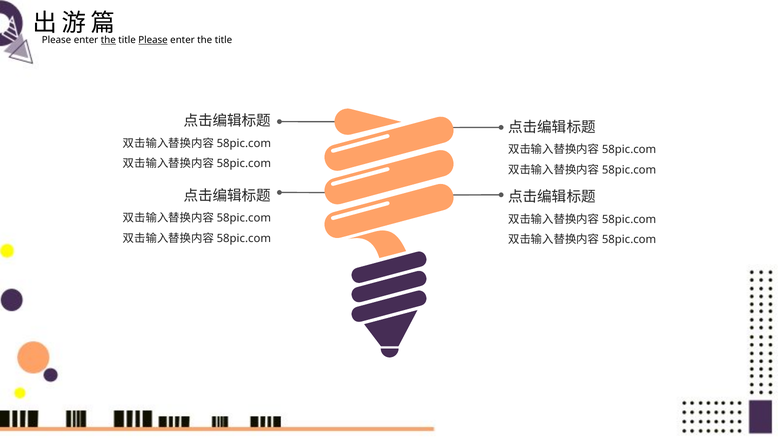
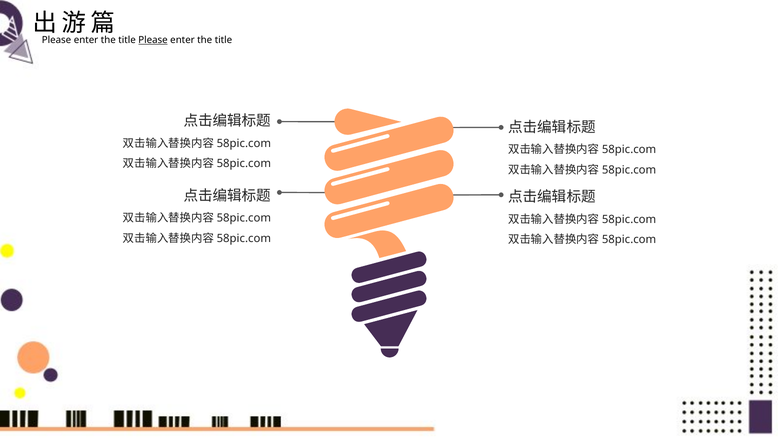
the at (108, 40) underline: present -> none
